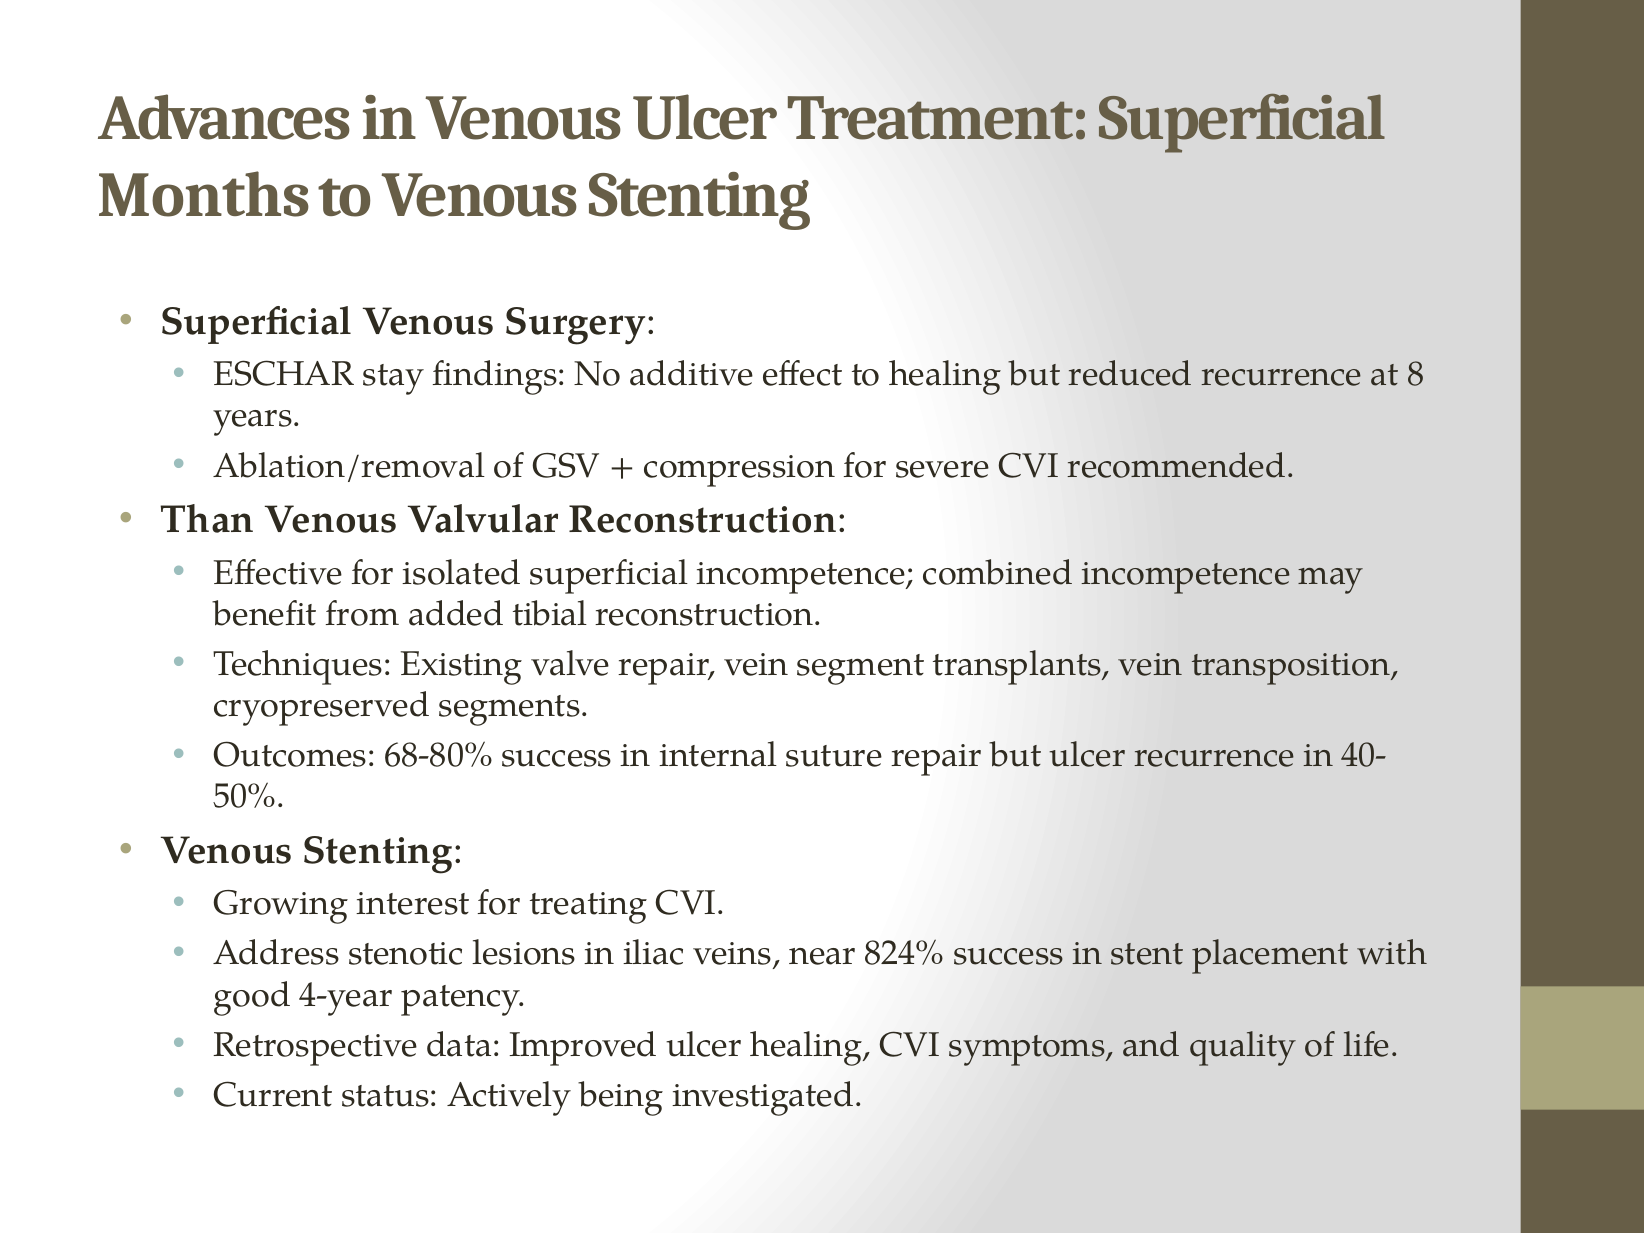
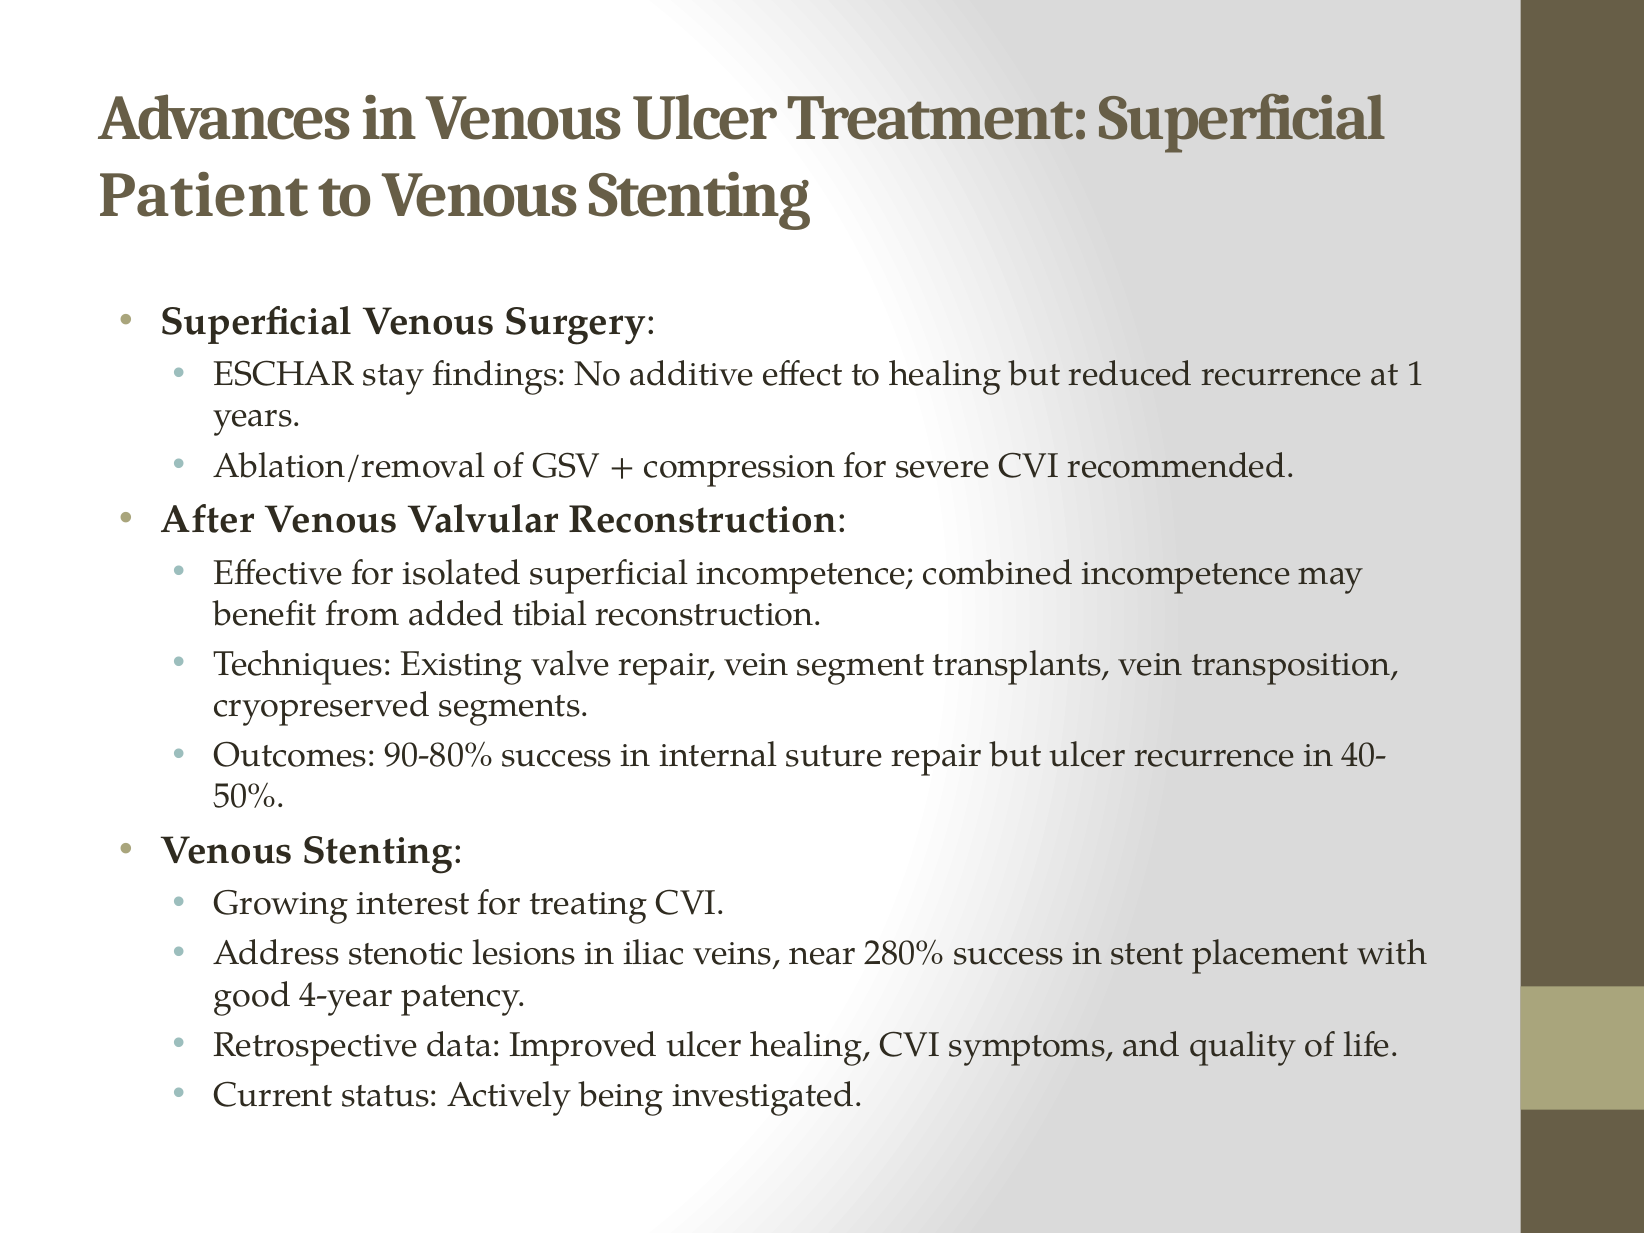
Months: Months -> Patient
8: 8 -> 1
Than: Than -> After
68-80%: 68-80% -> 90-80%
824%: 824% -> 280%
